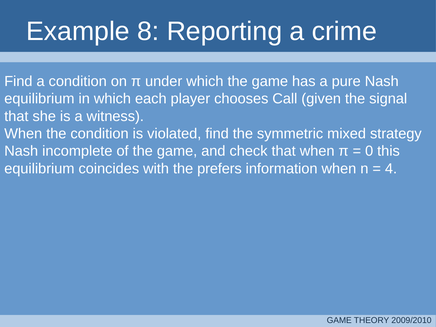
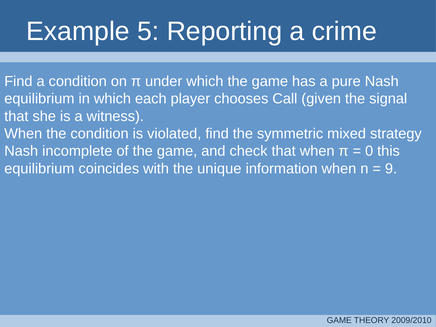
8: 8 -> 5
prefers: prefers -> unique
4: 4 -> 9
